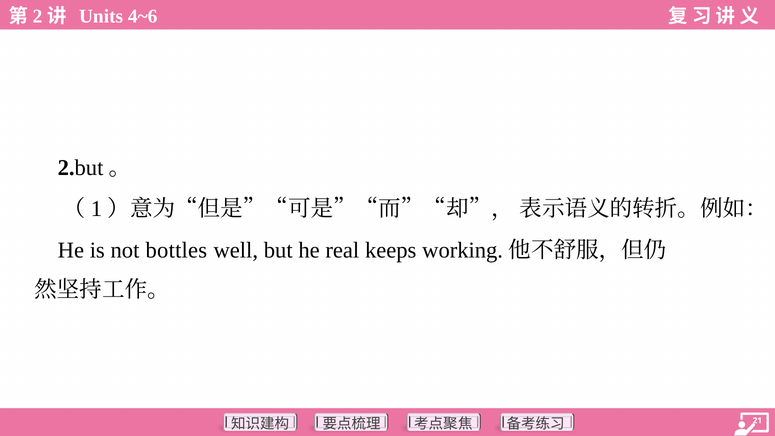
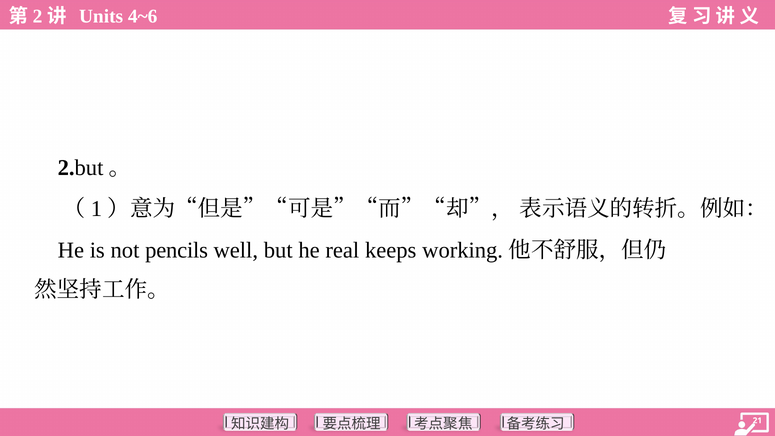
bottles: bottles -> pencils
